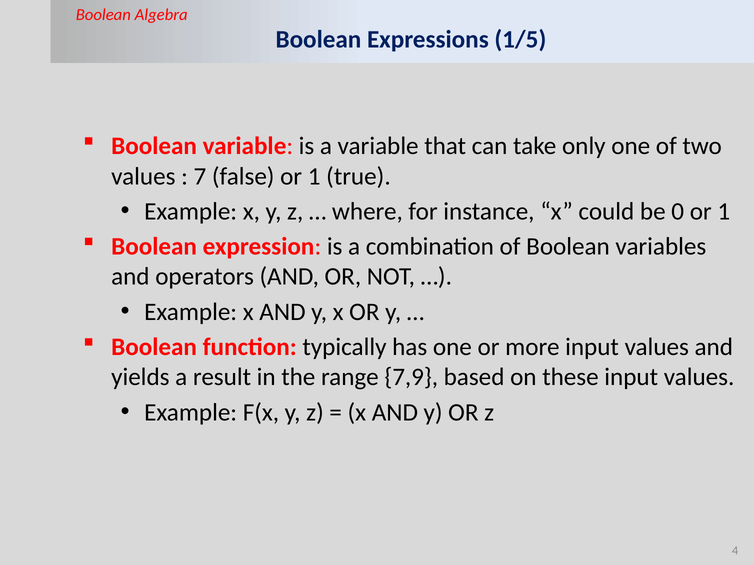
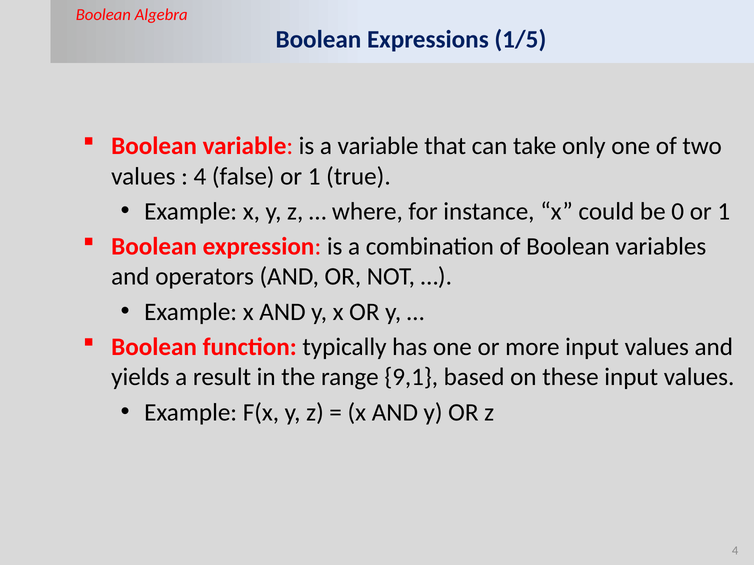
7 at (200, 176): 7 -> 4
7,9: 7,9 -> 9,1
